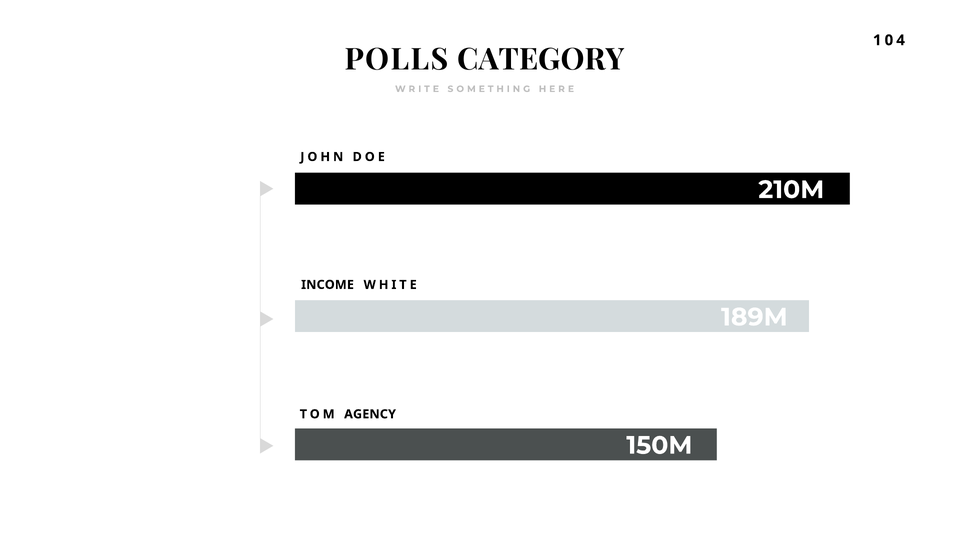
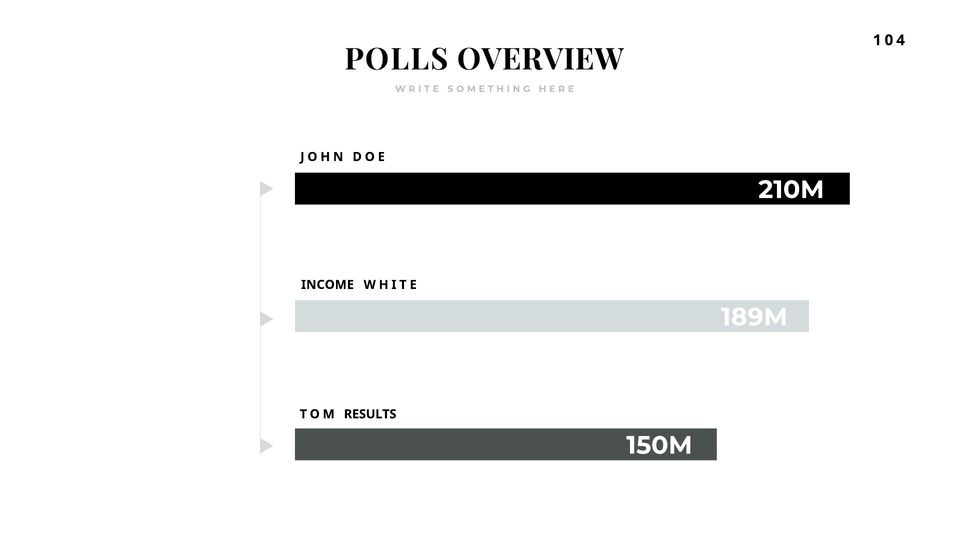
CATEGORY: CATEGORY -> OVERVIEW
AGENCY: AGENCY -> RESULTS
